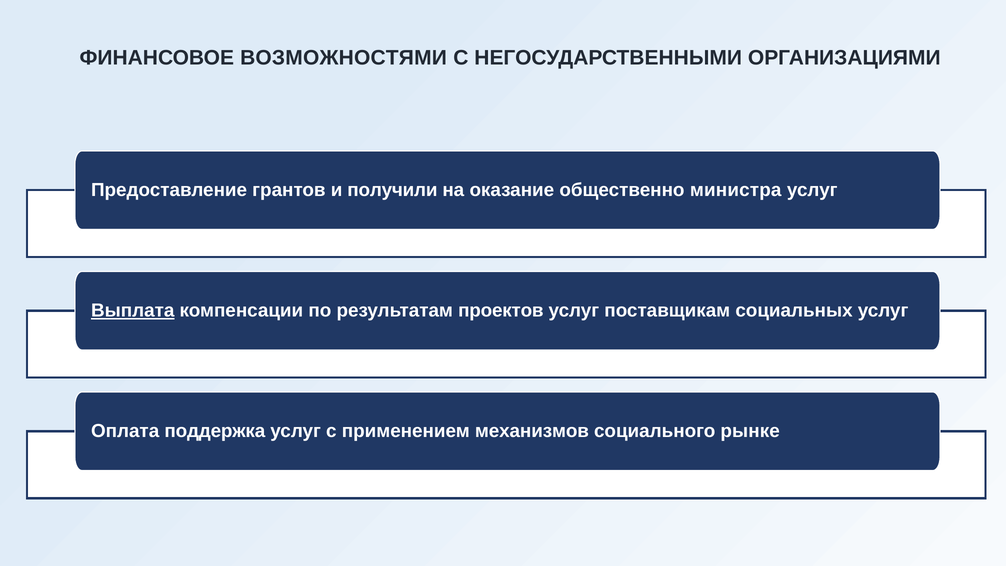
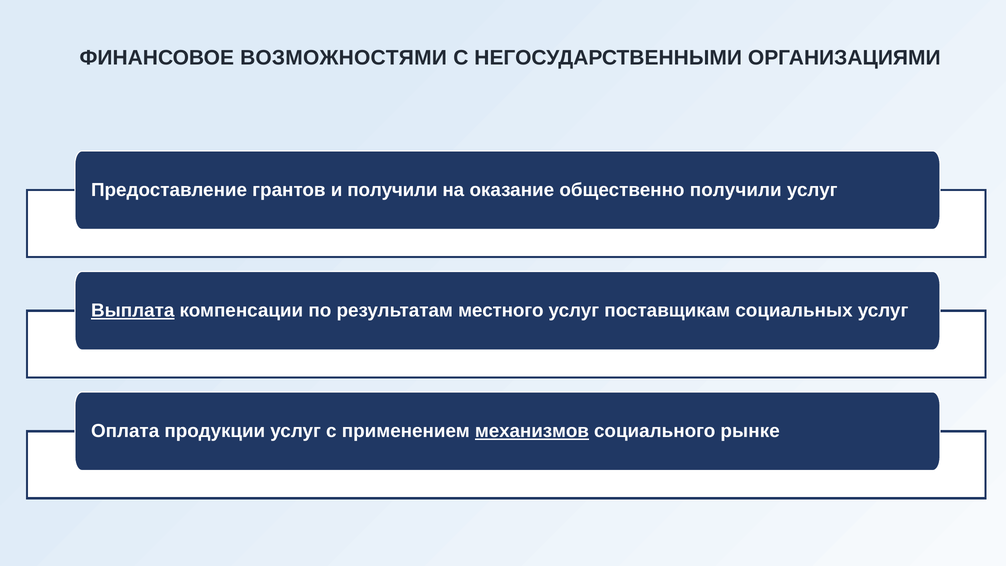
общественно министра: министра -> получили
проектов: проектов -> местного
поддержка: поддержка -> продукции
механизмов underline: none -> present
